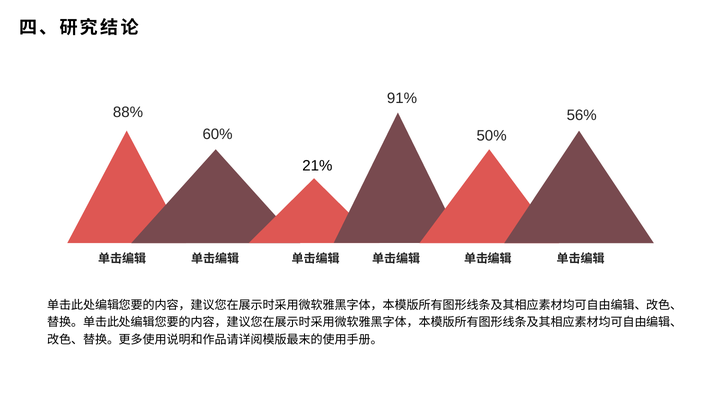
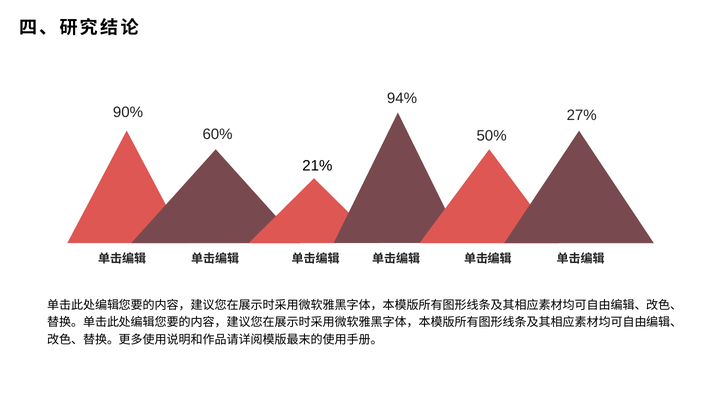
91%: 91% -> 94%
88%: 88% -> 90%
56%: 56% -> 27%
